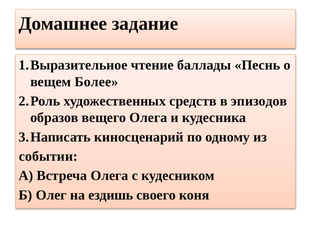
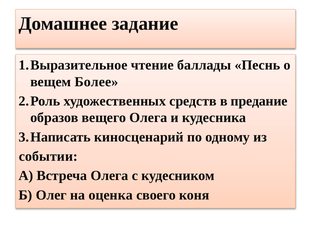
эпизодов: эпизодов -> предание
ездишь: ездишь -> оценка
